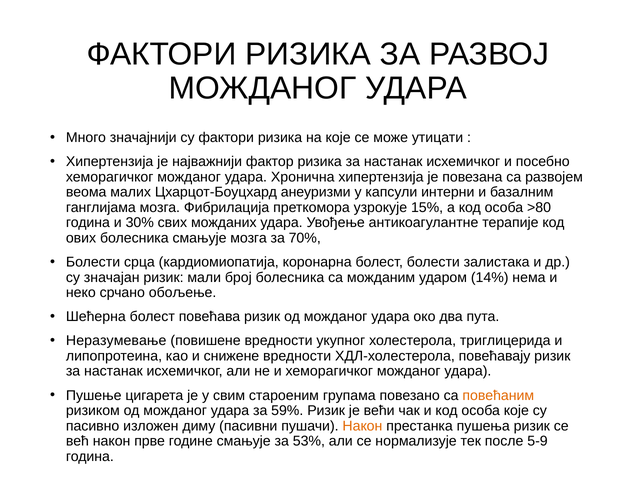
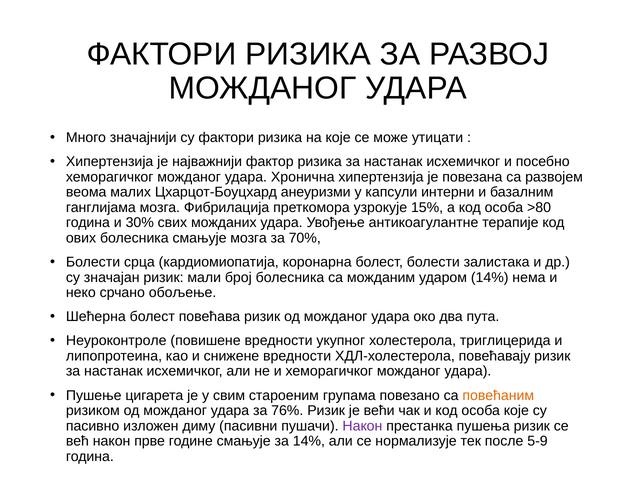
Неразумевање: Неразумевање -> Неуроконтроле
59%: 59% -> 76%
Након at (362, 426) colour: orange -> purple
за 53%: 53% -> 14%
